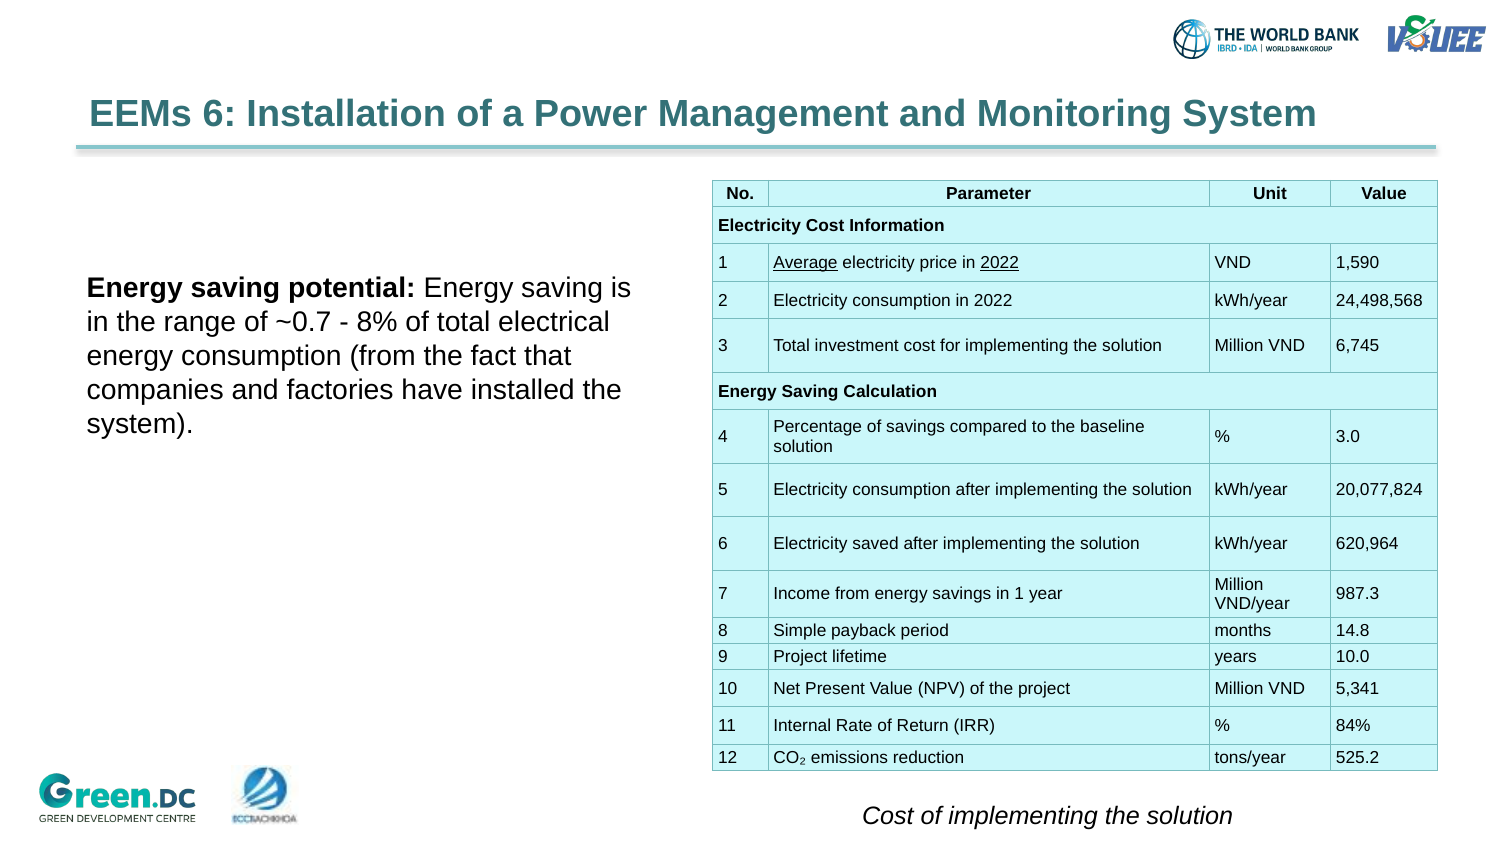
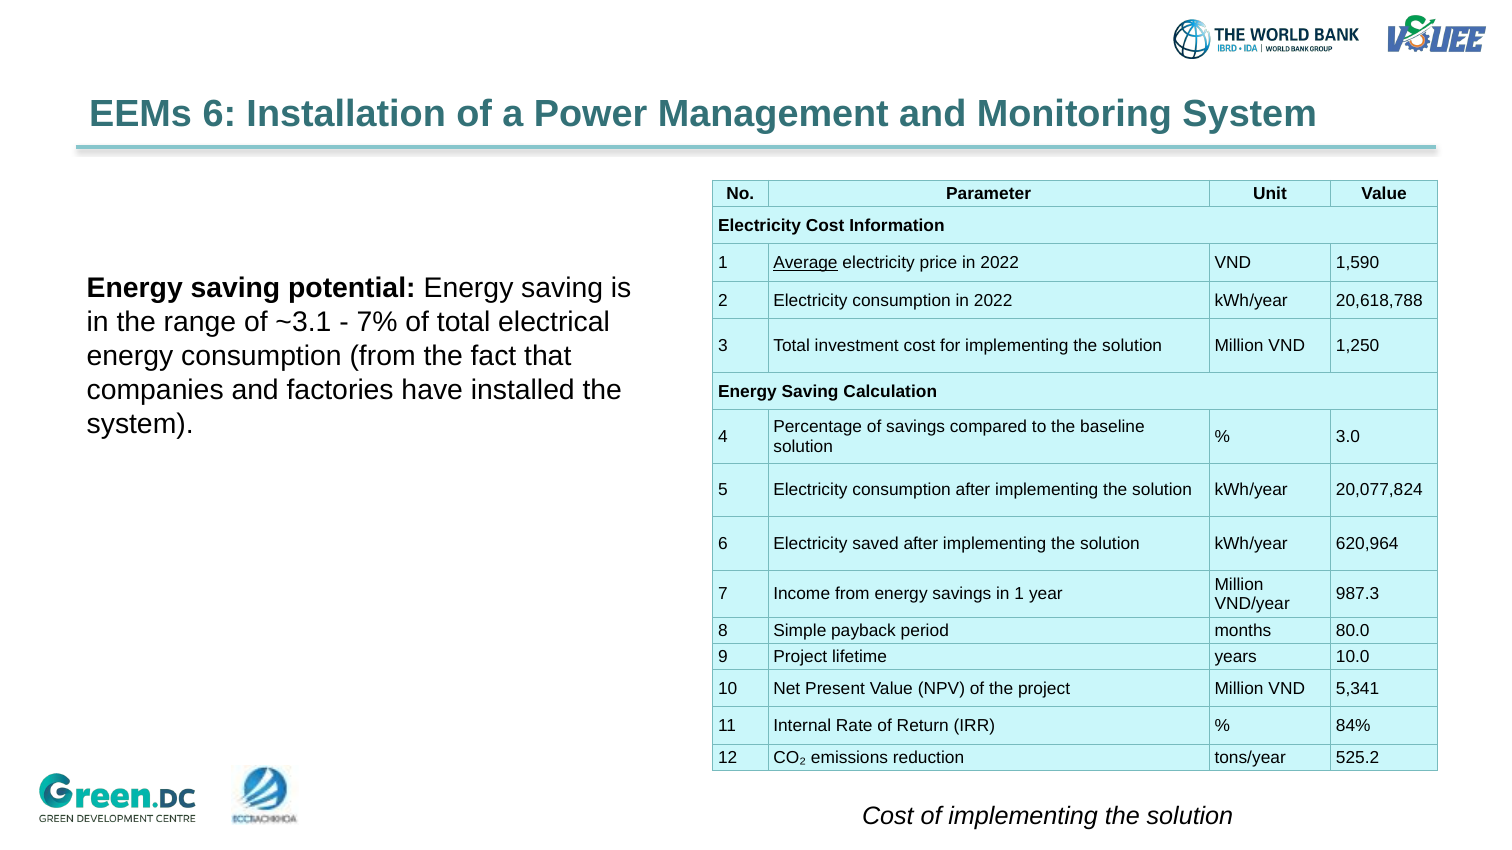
2022 at (1000, 263) underline: present -> none
24,498,568: 24,498,568 -> 20,618,788
~0.7: ~0.7 -> ~3.1
8%: 8% -> 7%
6,745: 6,745 -> 1,250
14.8: 14.8 -> 80.0
